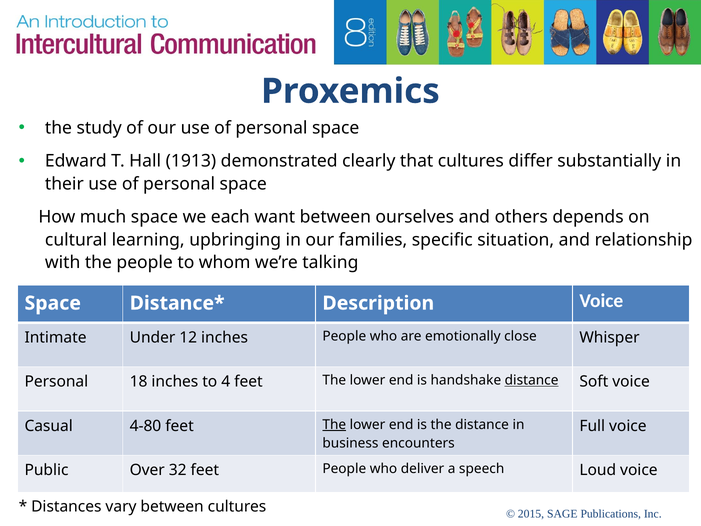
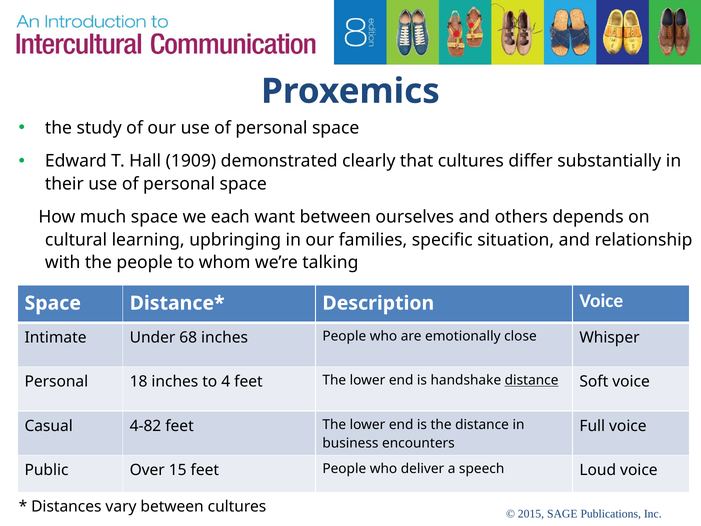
1913: 1913 -> 1909
12: 12 -> 68
4-80: 4-80 -> 4-82
The at (334, 424) underline: present -> none
32: 32 -> 15
